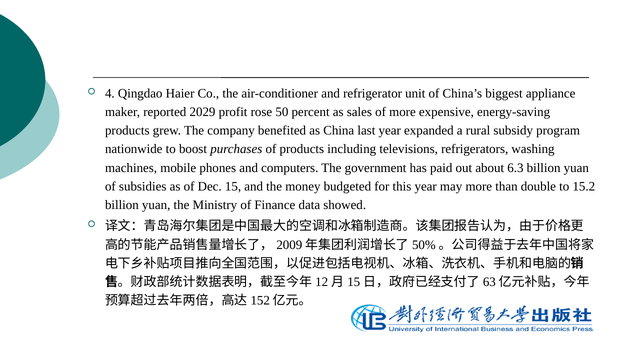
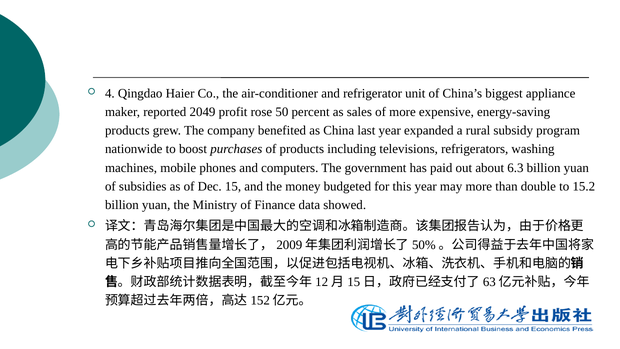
2029: 2029 -> 2049
